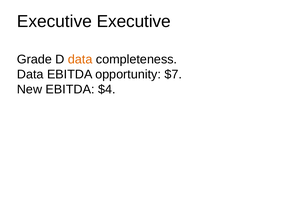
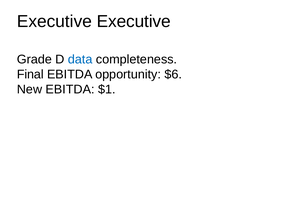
data at (80, 59) colour: orange -> blue
Data at (30, 74): Data -> Final
$7: $7 -> $6
$4: $4 -> $1
